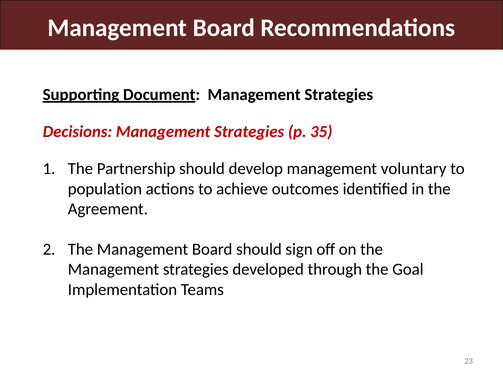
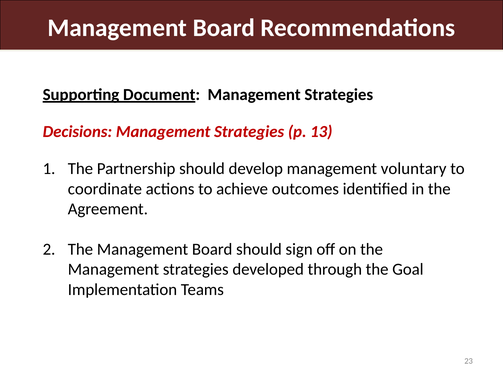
35: 35 -> 13
population: population -> coordinate
